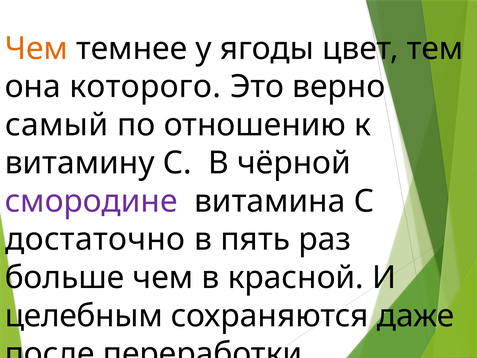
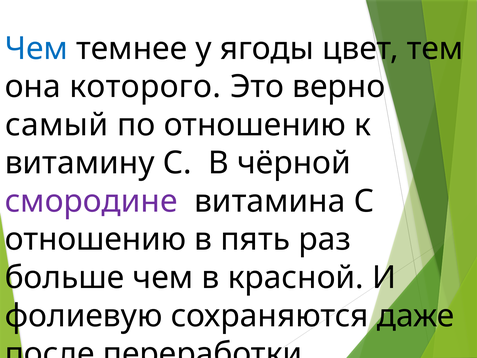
Чем at (36, 48) colour: orange -> blue
достаточно at (95, 239): достаточно -> отношению
целебным: целебным -> фолиевую
